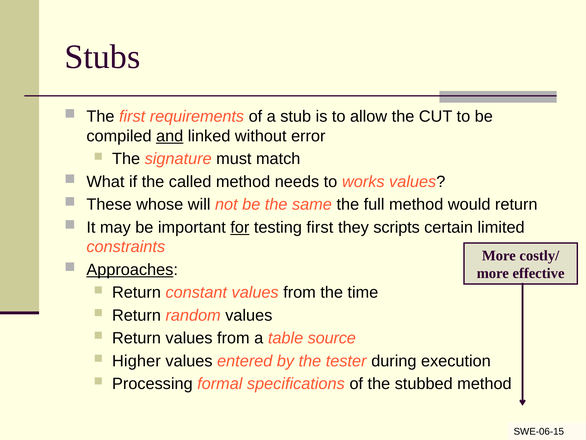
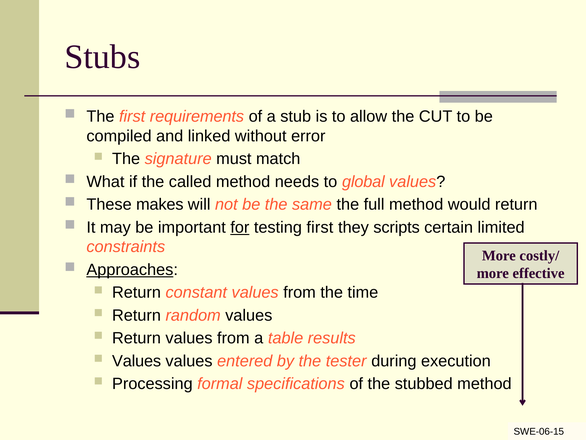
and underline: present -> none
works: works -> global
whose: whose -> makes
source: source -> results
Higher at (136, 361): Higher -> Values
